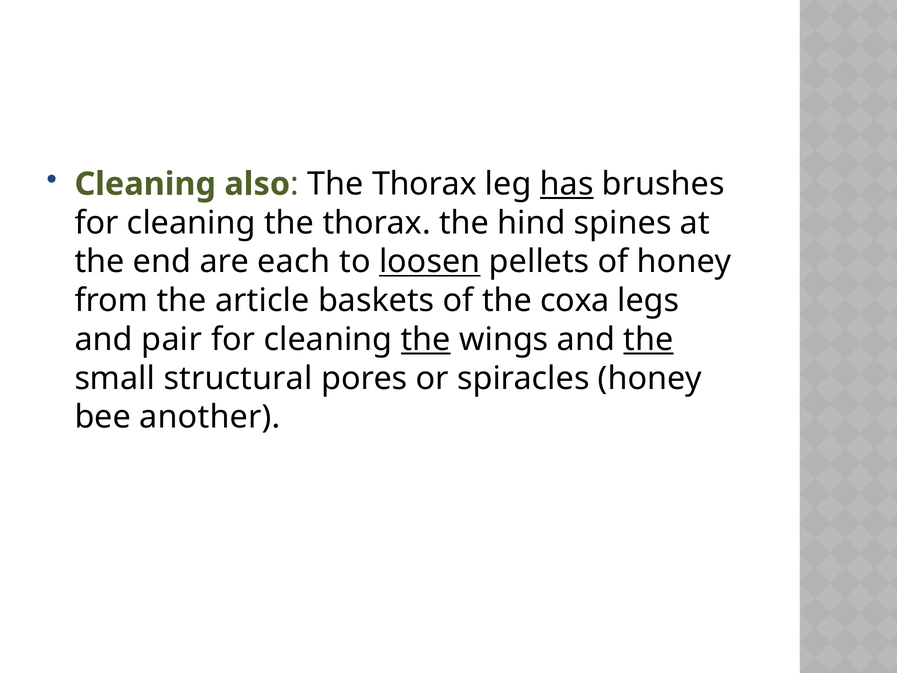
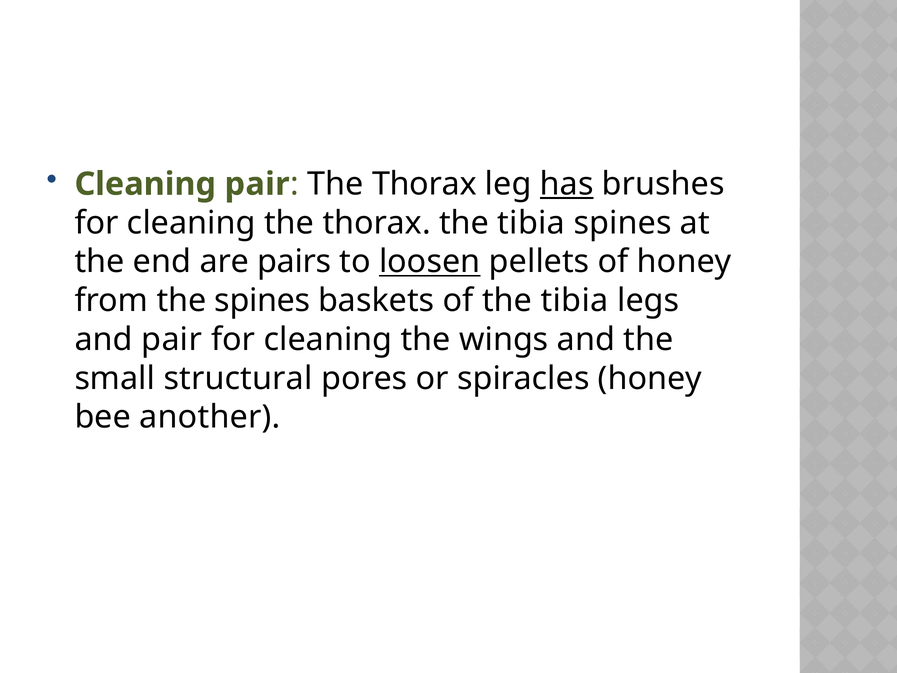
Cleaning also: also -> pair
thorax the hind: hind -> tibia
each: each -> pairs
the article: article -> spines
of the coxa: coxa -> tibia
the at (426, 339) underline: present -> none
the at (648, 339) underline: present -> none
